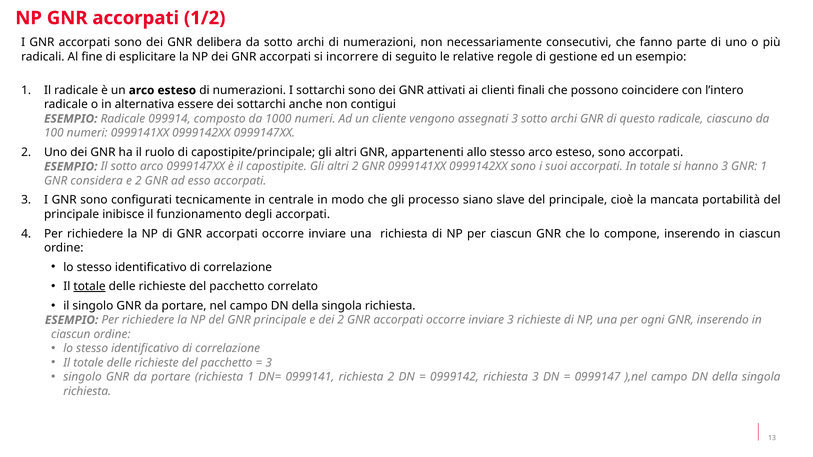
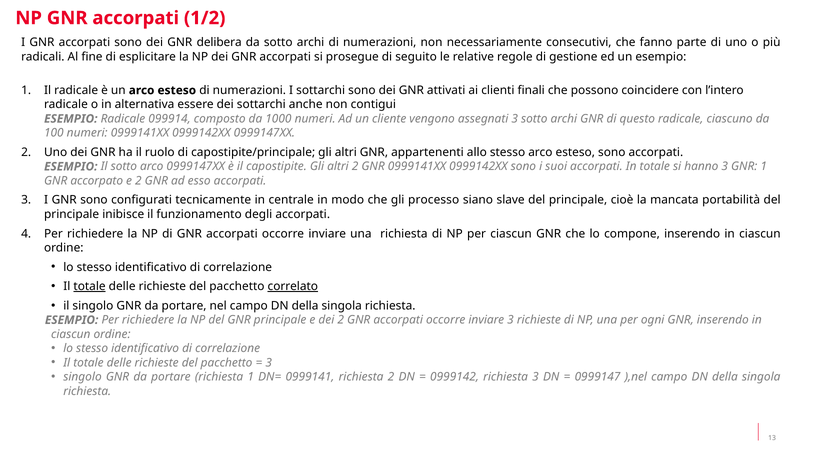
incorrere: incorrere -> prosegue
considera: considera -> accorpato
correlato underline: none -> present
